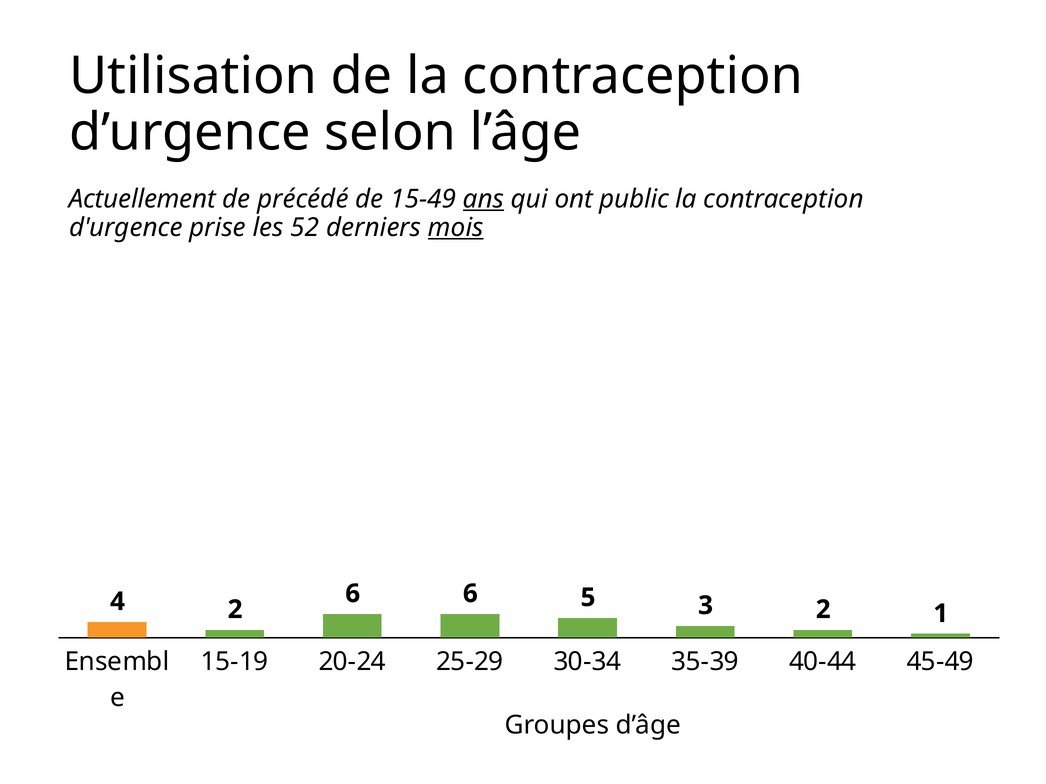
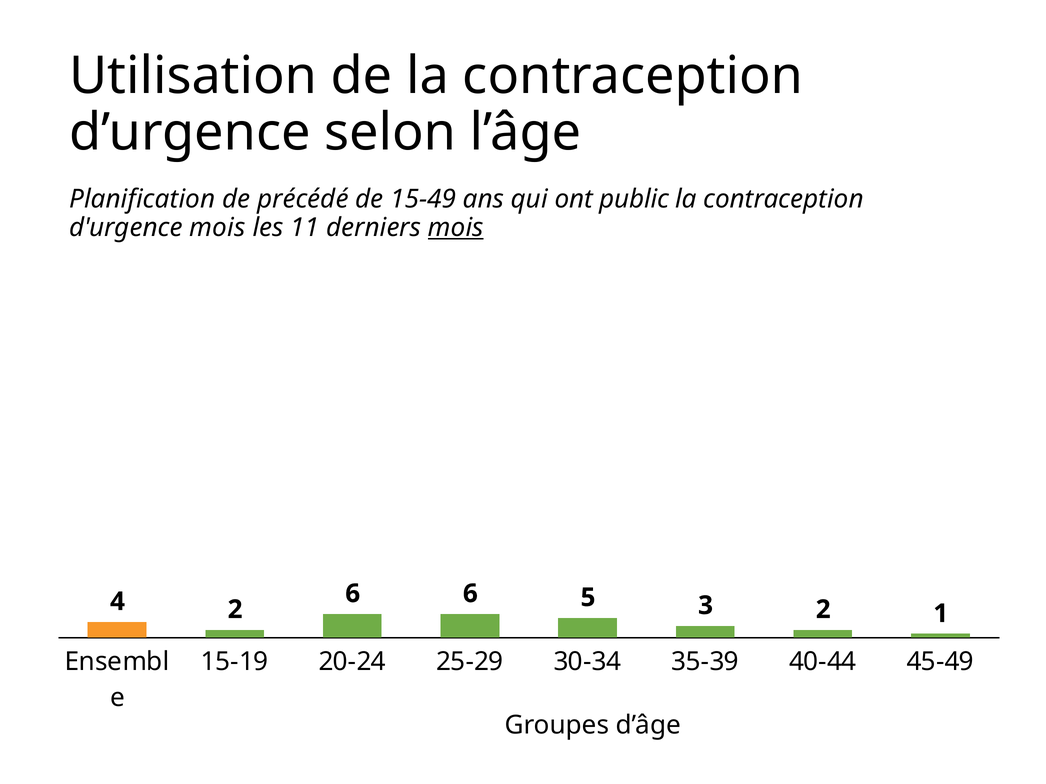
Actuellement: Actuellement -> Planification
ans underline: present -> none
d'urgence prise: prise -> mois
52: 52 -> 11
